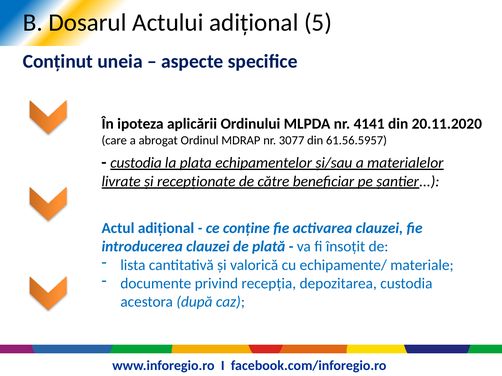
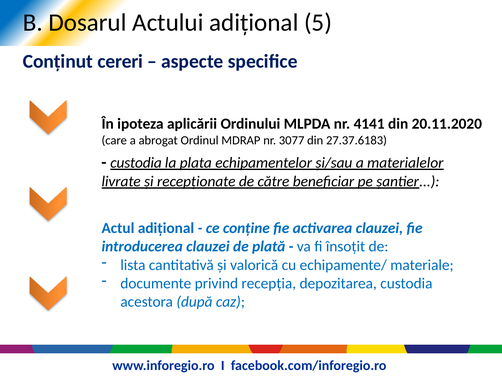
uneia: uneia -> cereri
61.56.5957: 61.56.5957 -> 27.37.6183
